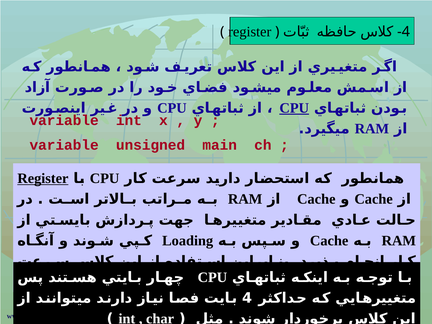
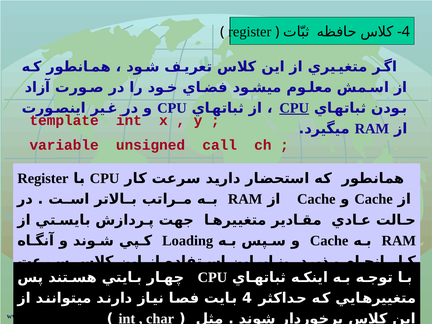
variable at (64, 120): variable -> template
main: main -> call
Register at (43, 178) underline: present -> none
